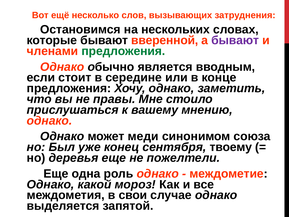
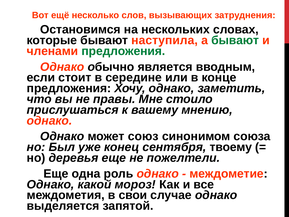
вверенной: вверенной -> наступила
бывают at (235, 40) colour: purple -> green
меди: меди -> союз
